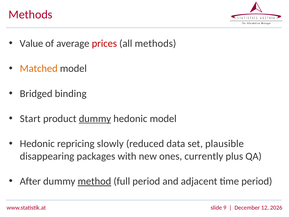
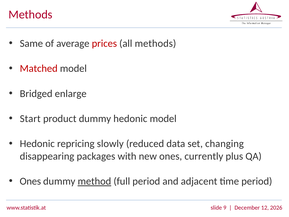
Value: Value -> Same
Matched colour: orange -> red
binding: binding -> enlarge
dummy at (95, 119) underline: present -> none
plausible: plausible -> changing
After at (30, 181): After -> Ones
